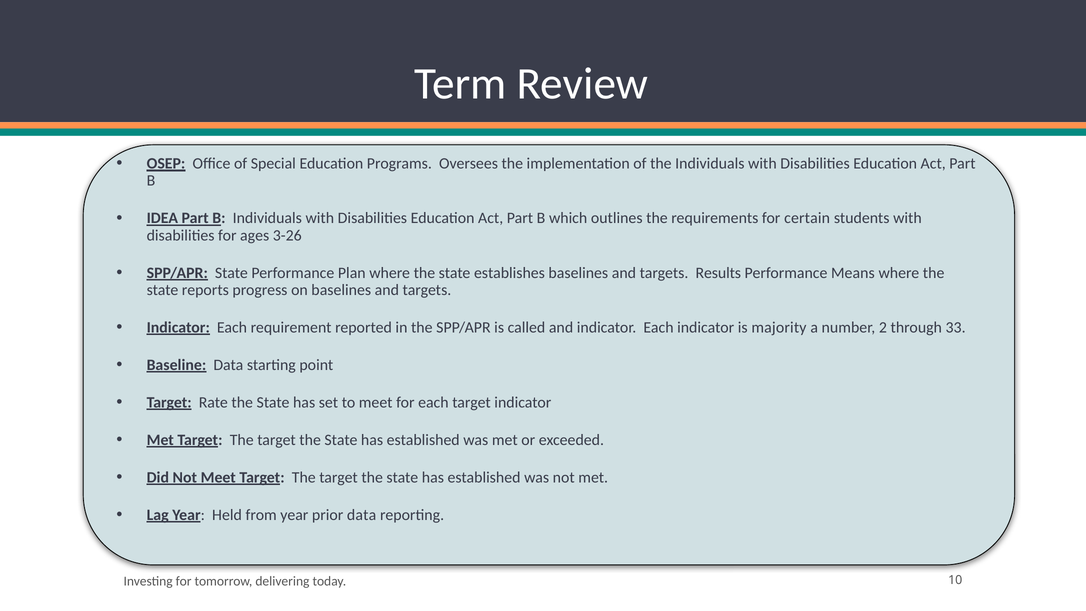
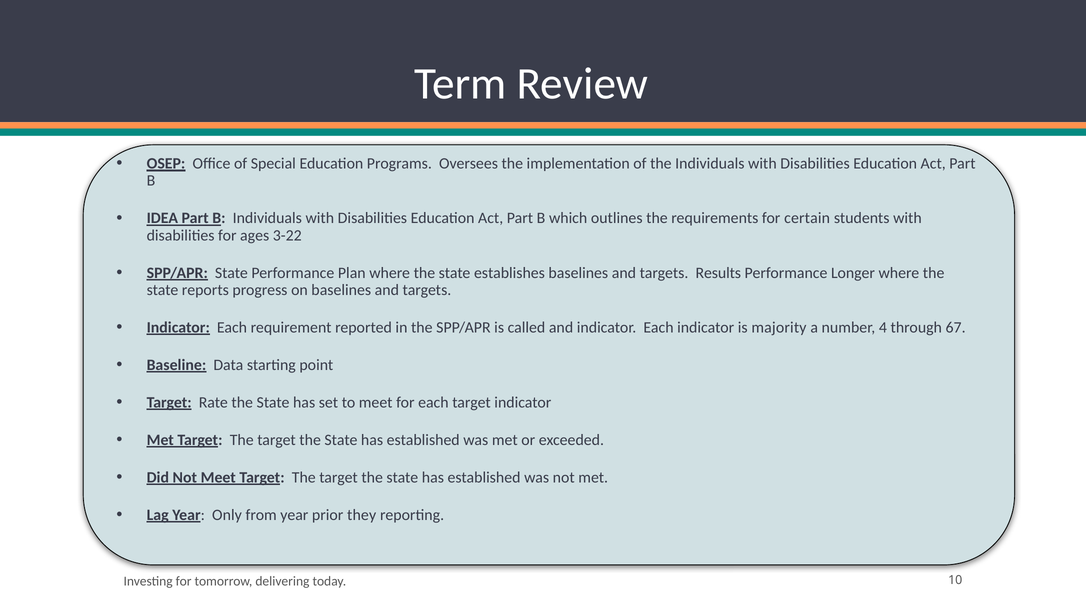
3-26: 3-26 -> 3-22
Means: Means -> Longer
2: 2 -> 4
33: 33 -> 67
Held: Held -> Only
prior data: data -> they
